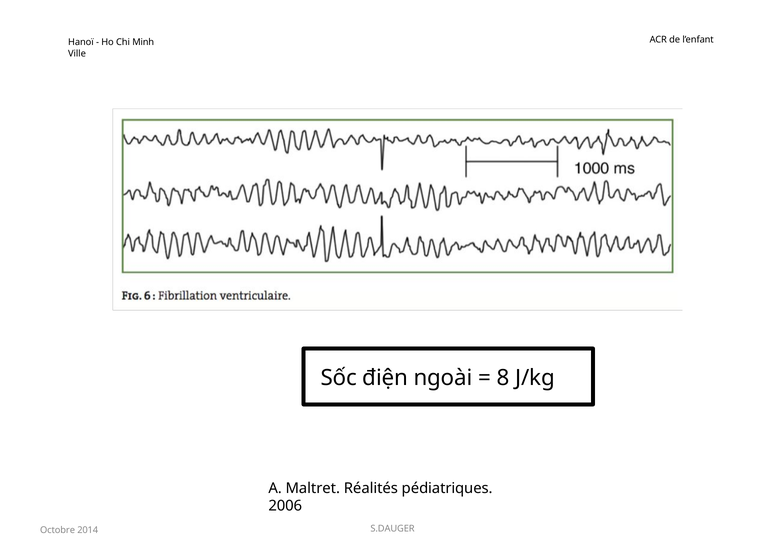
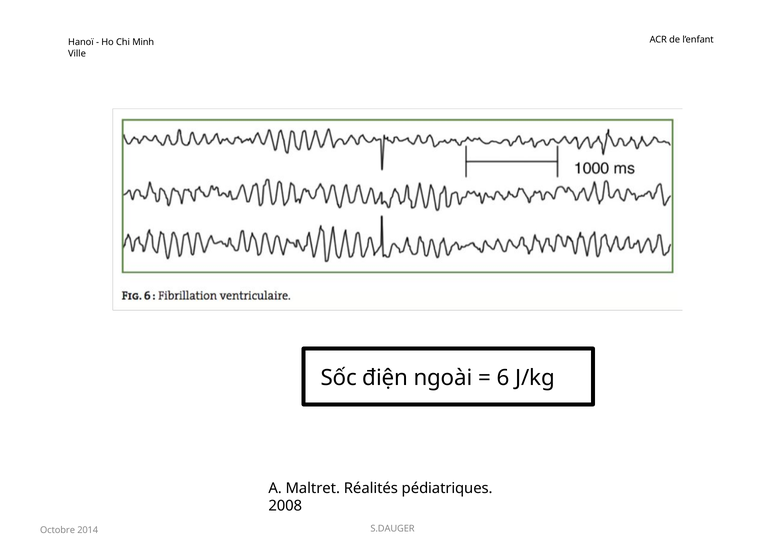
8: 8 -> 6
2006: 2006 -> 2008
